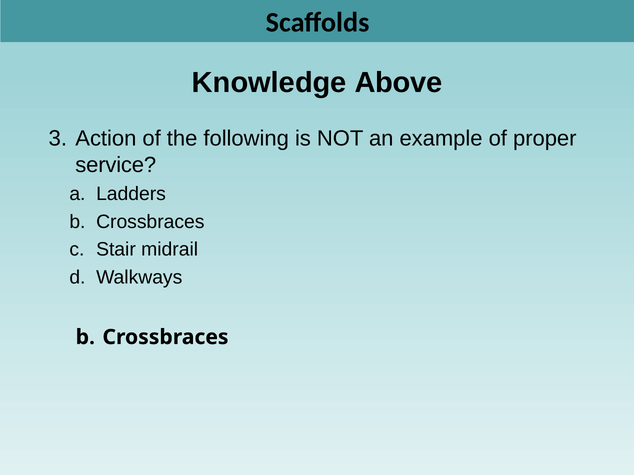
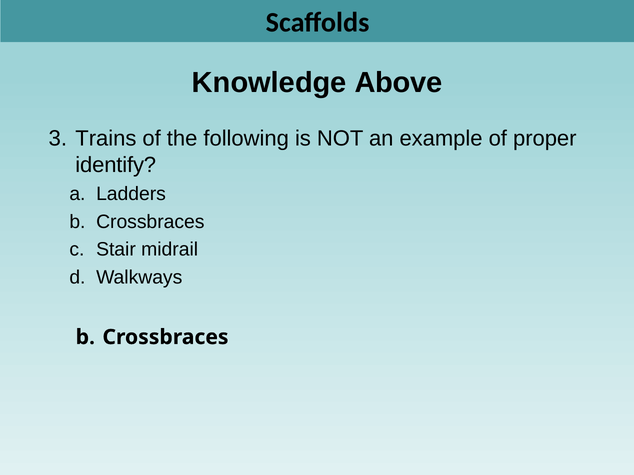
Action: Action -> Trains
service: service -> identify
